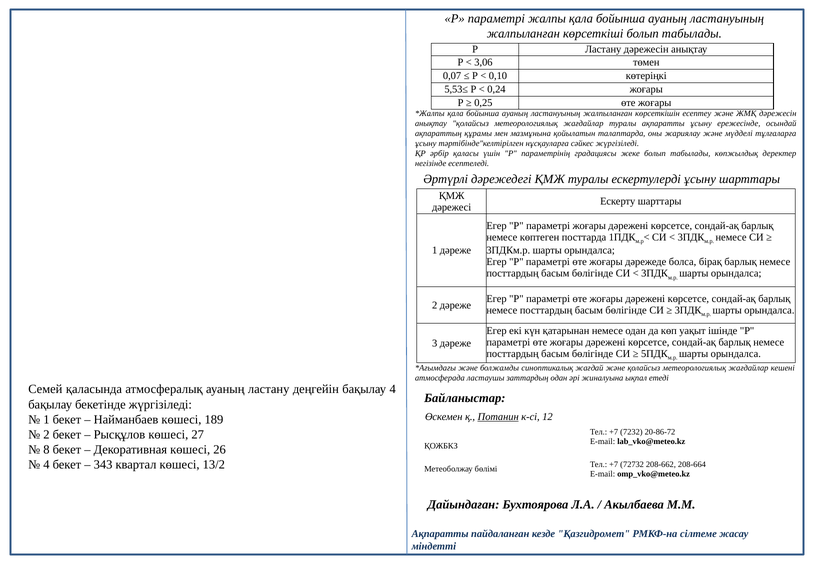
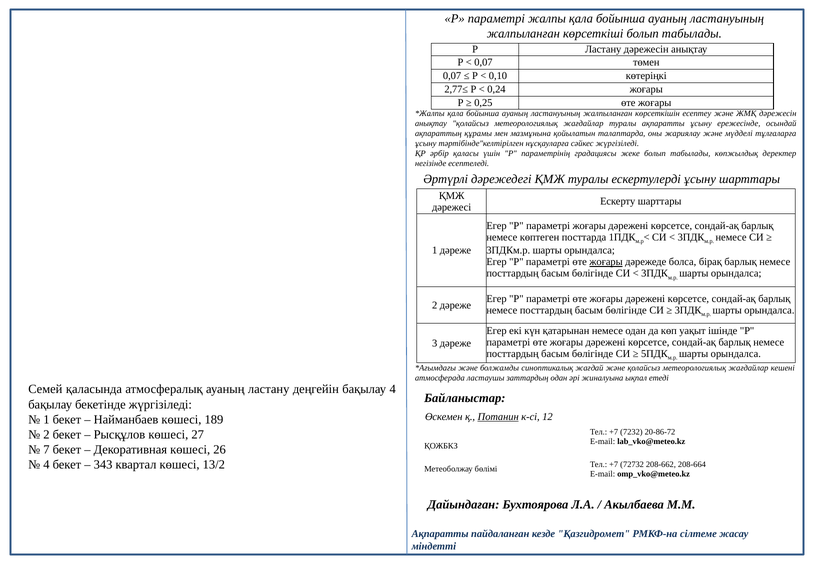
3,06 at (483, 62): 3,06 -> 0,07
5,53≤: 5,53≤ -> 2,77≤
жоғары at (606, 262) underline: none -> present
8: 8 -> 7
